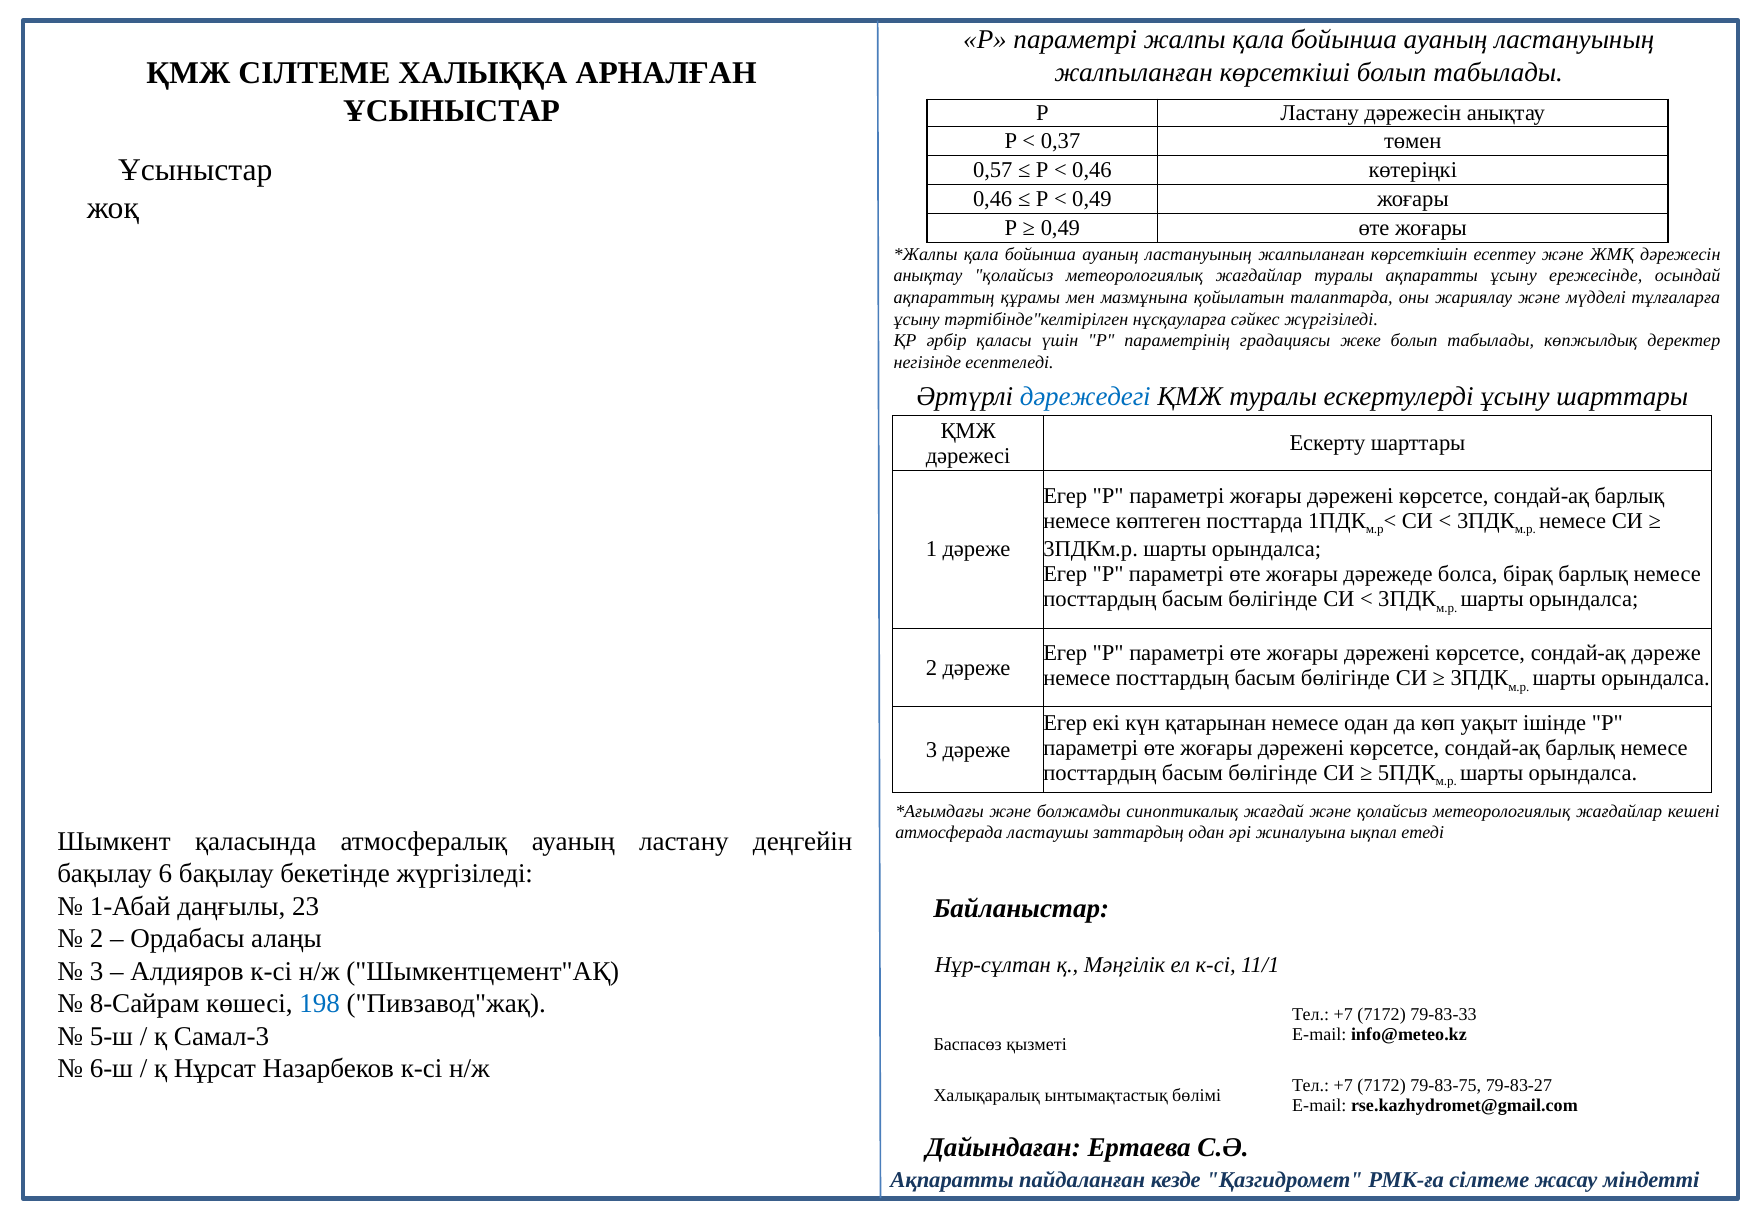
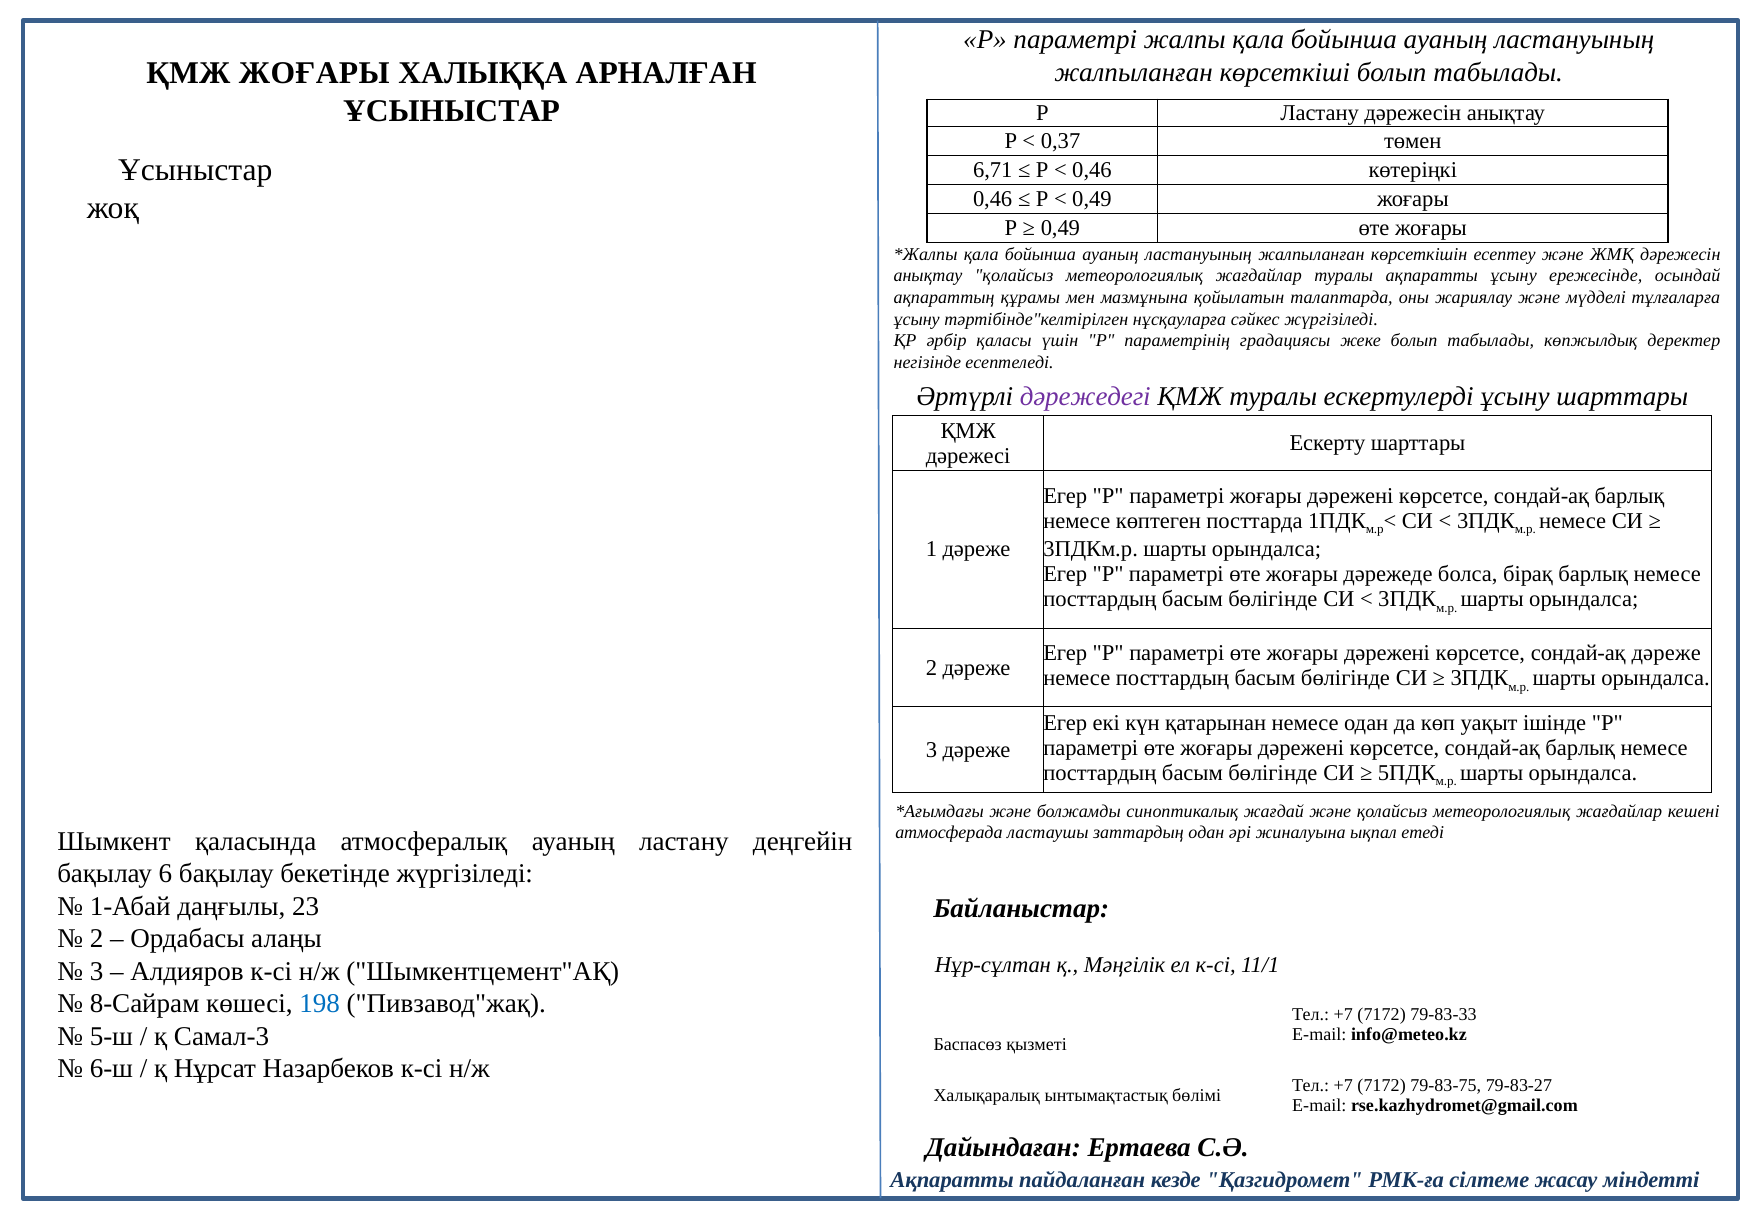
ҚМЖ СІЛТЕМЕ: СІЛТЕМЕ -> ЖОҒАРЫ
0,57: 0,57 -> 6,71
дәрежедегі colour: blue -> purple
